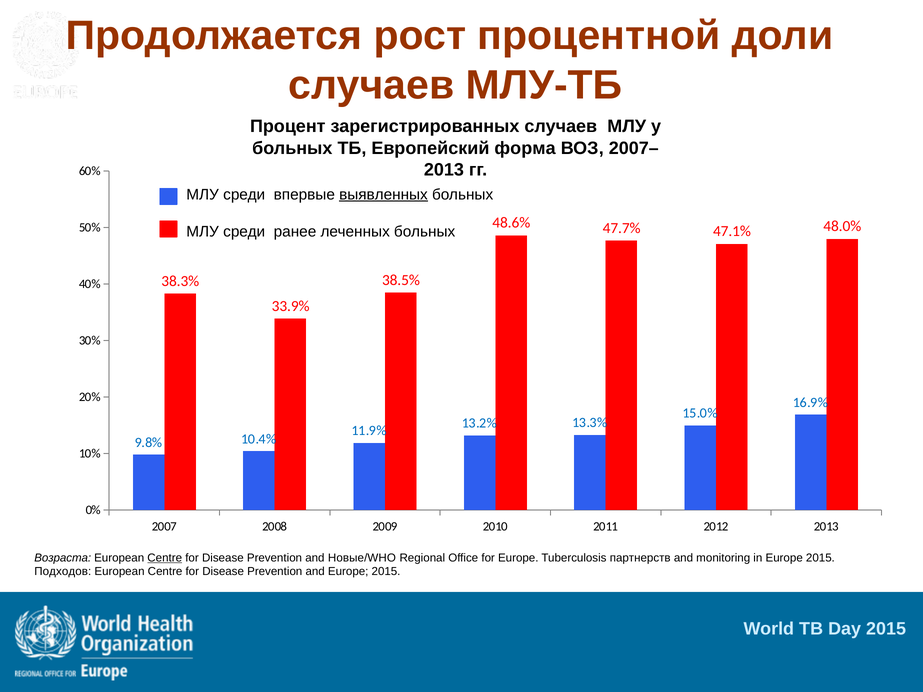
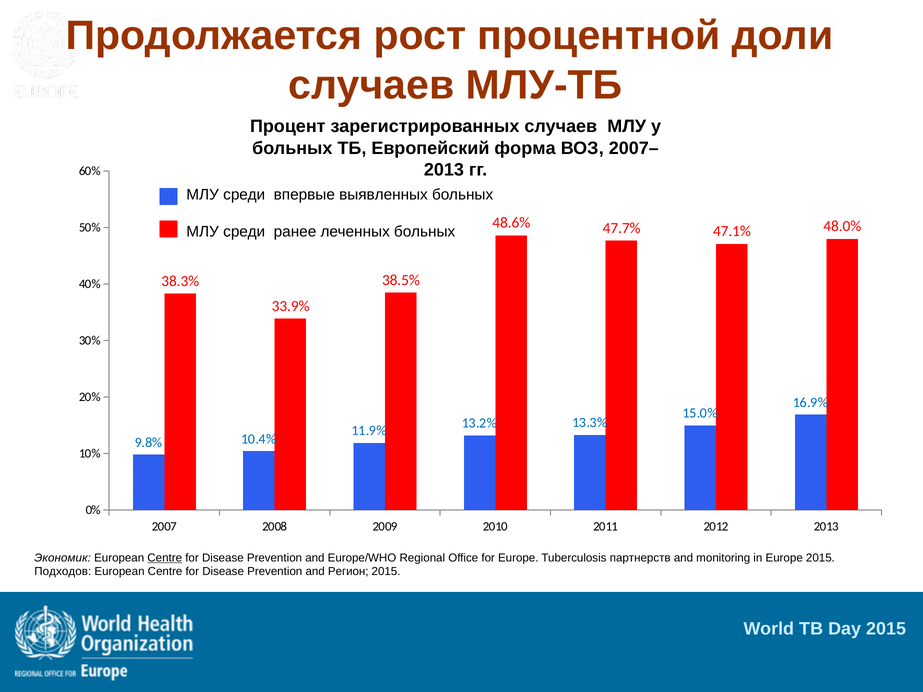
выявленных underline: present -> none
Возраста: Возраста -> Экономик
Новые/WHO: Новые/WHO -> Europe/WHO
and Europe: Europe -> Регион
